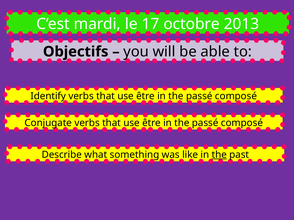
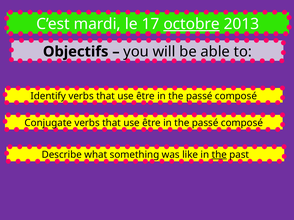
octobre underline: none -> present
